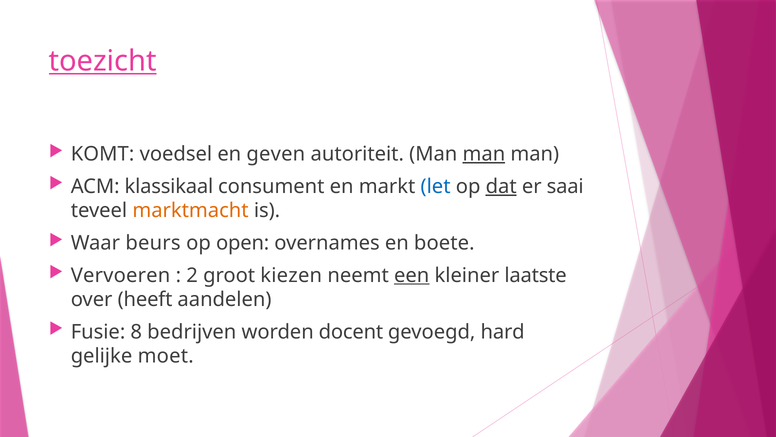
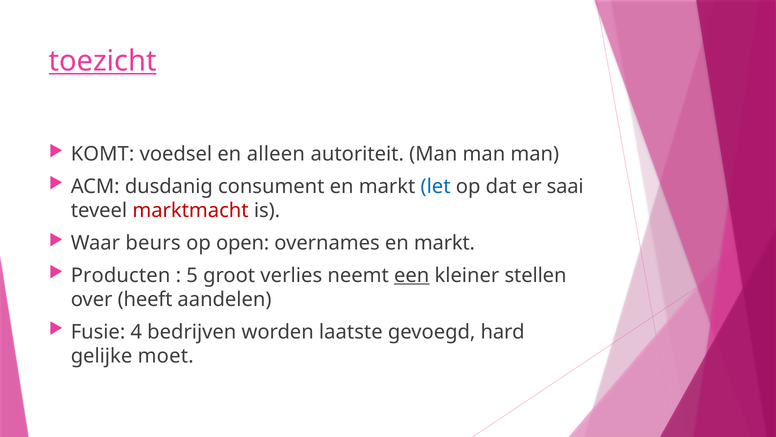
geven: geven -> alleen
man at (484, 154) underline: present -> none
klassikaal: klassikaal -> dusdanig
dat underline: present -> none
marktmacht colour: orange -> red
overnames en boete: boete -> markt
Vervoeren: Vervoeren -> Producten
2: 2 -> 5
kiezen: kiezen -> verlies
laatste: laatste -> stellen
8: 8 -> 4
docent: docent -> laatste
